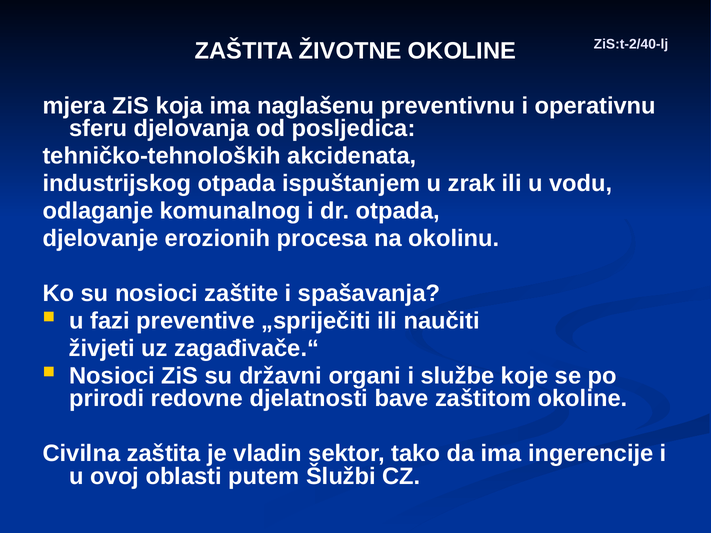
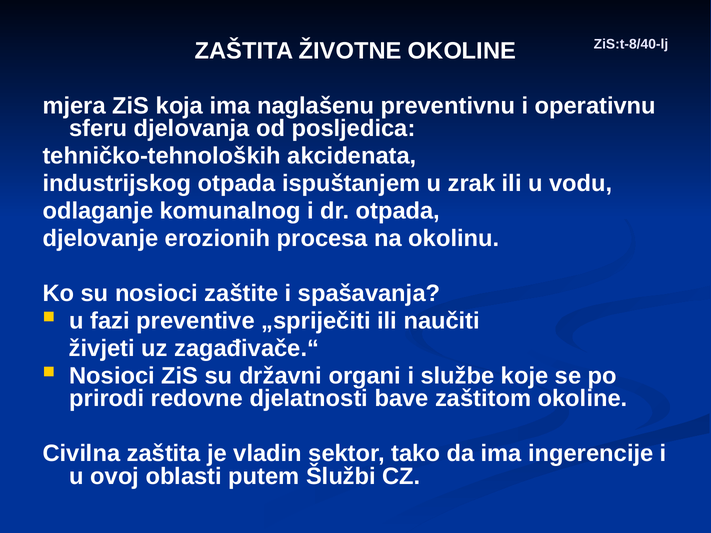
ZiS:t-2/40-lj: ZiS:t-2/40-lj -> ZiS:t-8/40-lj
